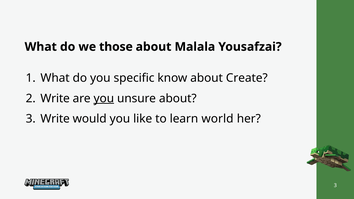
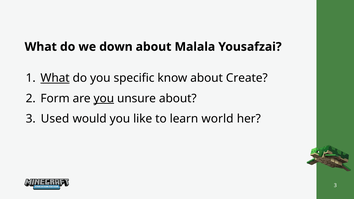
those: those -> down
What at (55, 78) underline: none -> present
Write at (55, 98): Write -> Form
3 Write: Write -> Used
